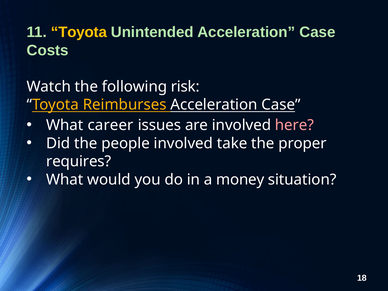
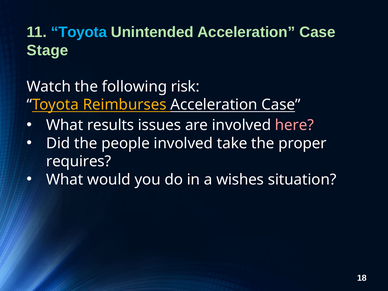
Toyota at (79, 32) colour: yellow -> light blue
Costs: Costs -> Stage
career: career -> results
money: money -> wishes
